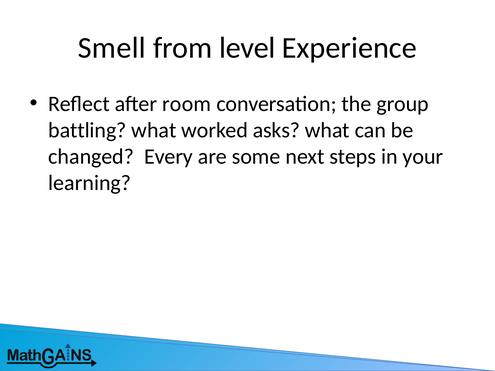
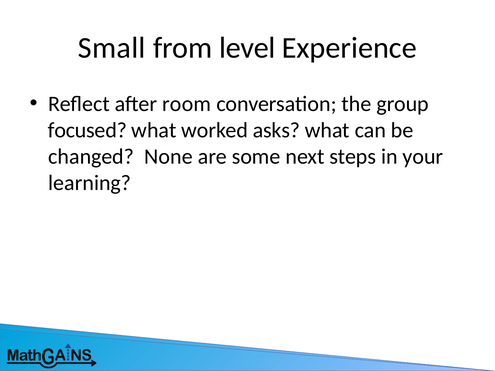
Smell: Smell -> Small
battling: battling -> focused
Every: Every -> None
